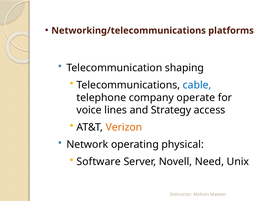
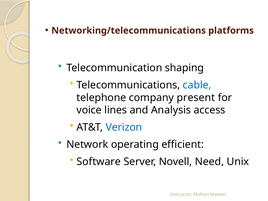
operate: operate -> present
Strategy: Strategy -> Analysis
Verizon colour: orange -> blue
physical: physical -> efficient
